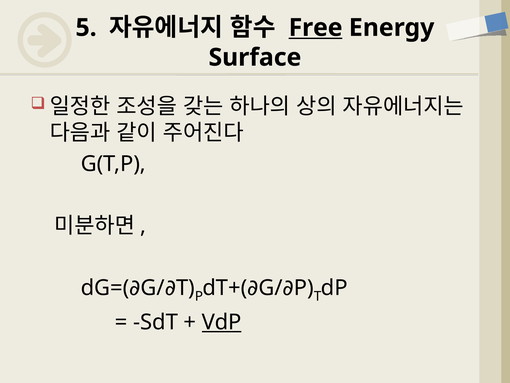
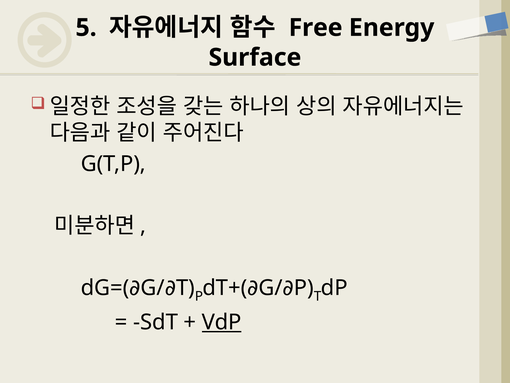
Free underline: present -> none
